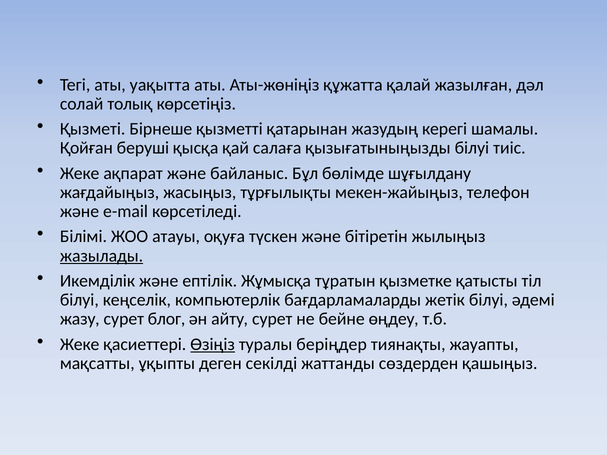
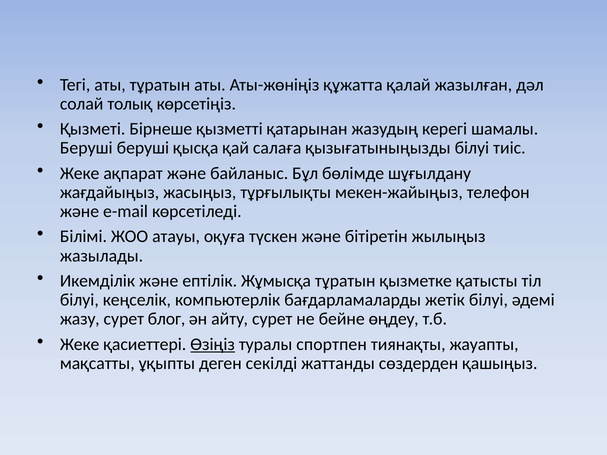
аты уақытта: уақытта -> тұратын
Қойған at (86, 148): Қойған -> Беруші
жазылады underline: present -> none
беріңдер: беріңдер -> спортпен
